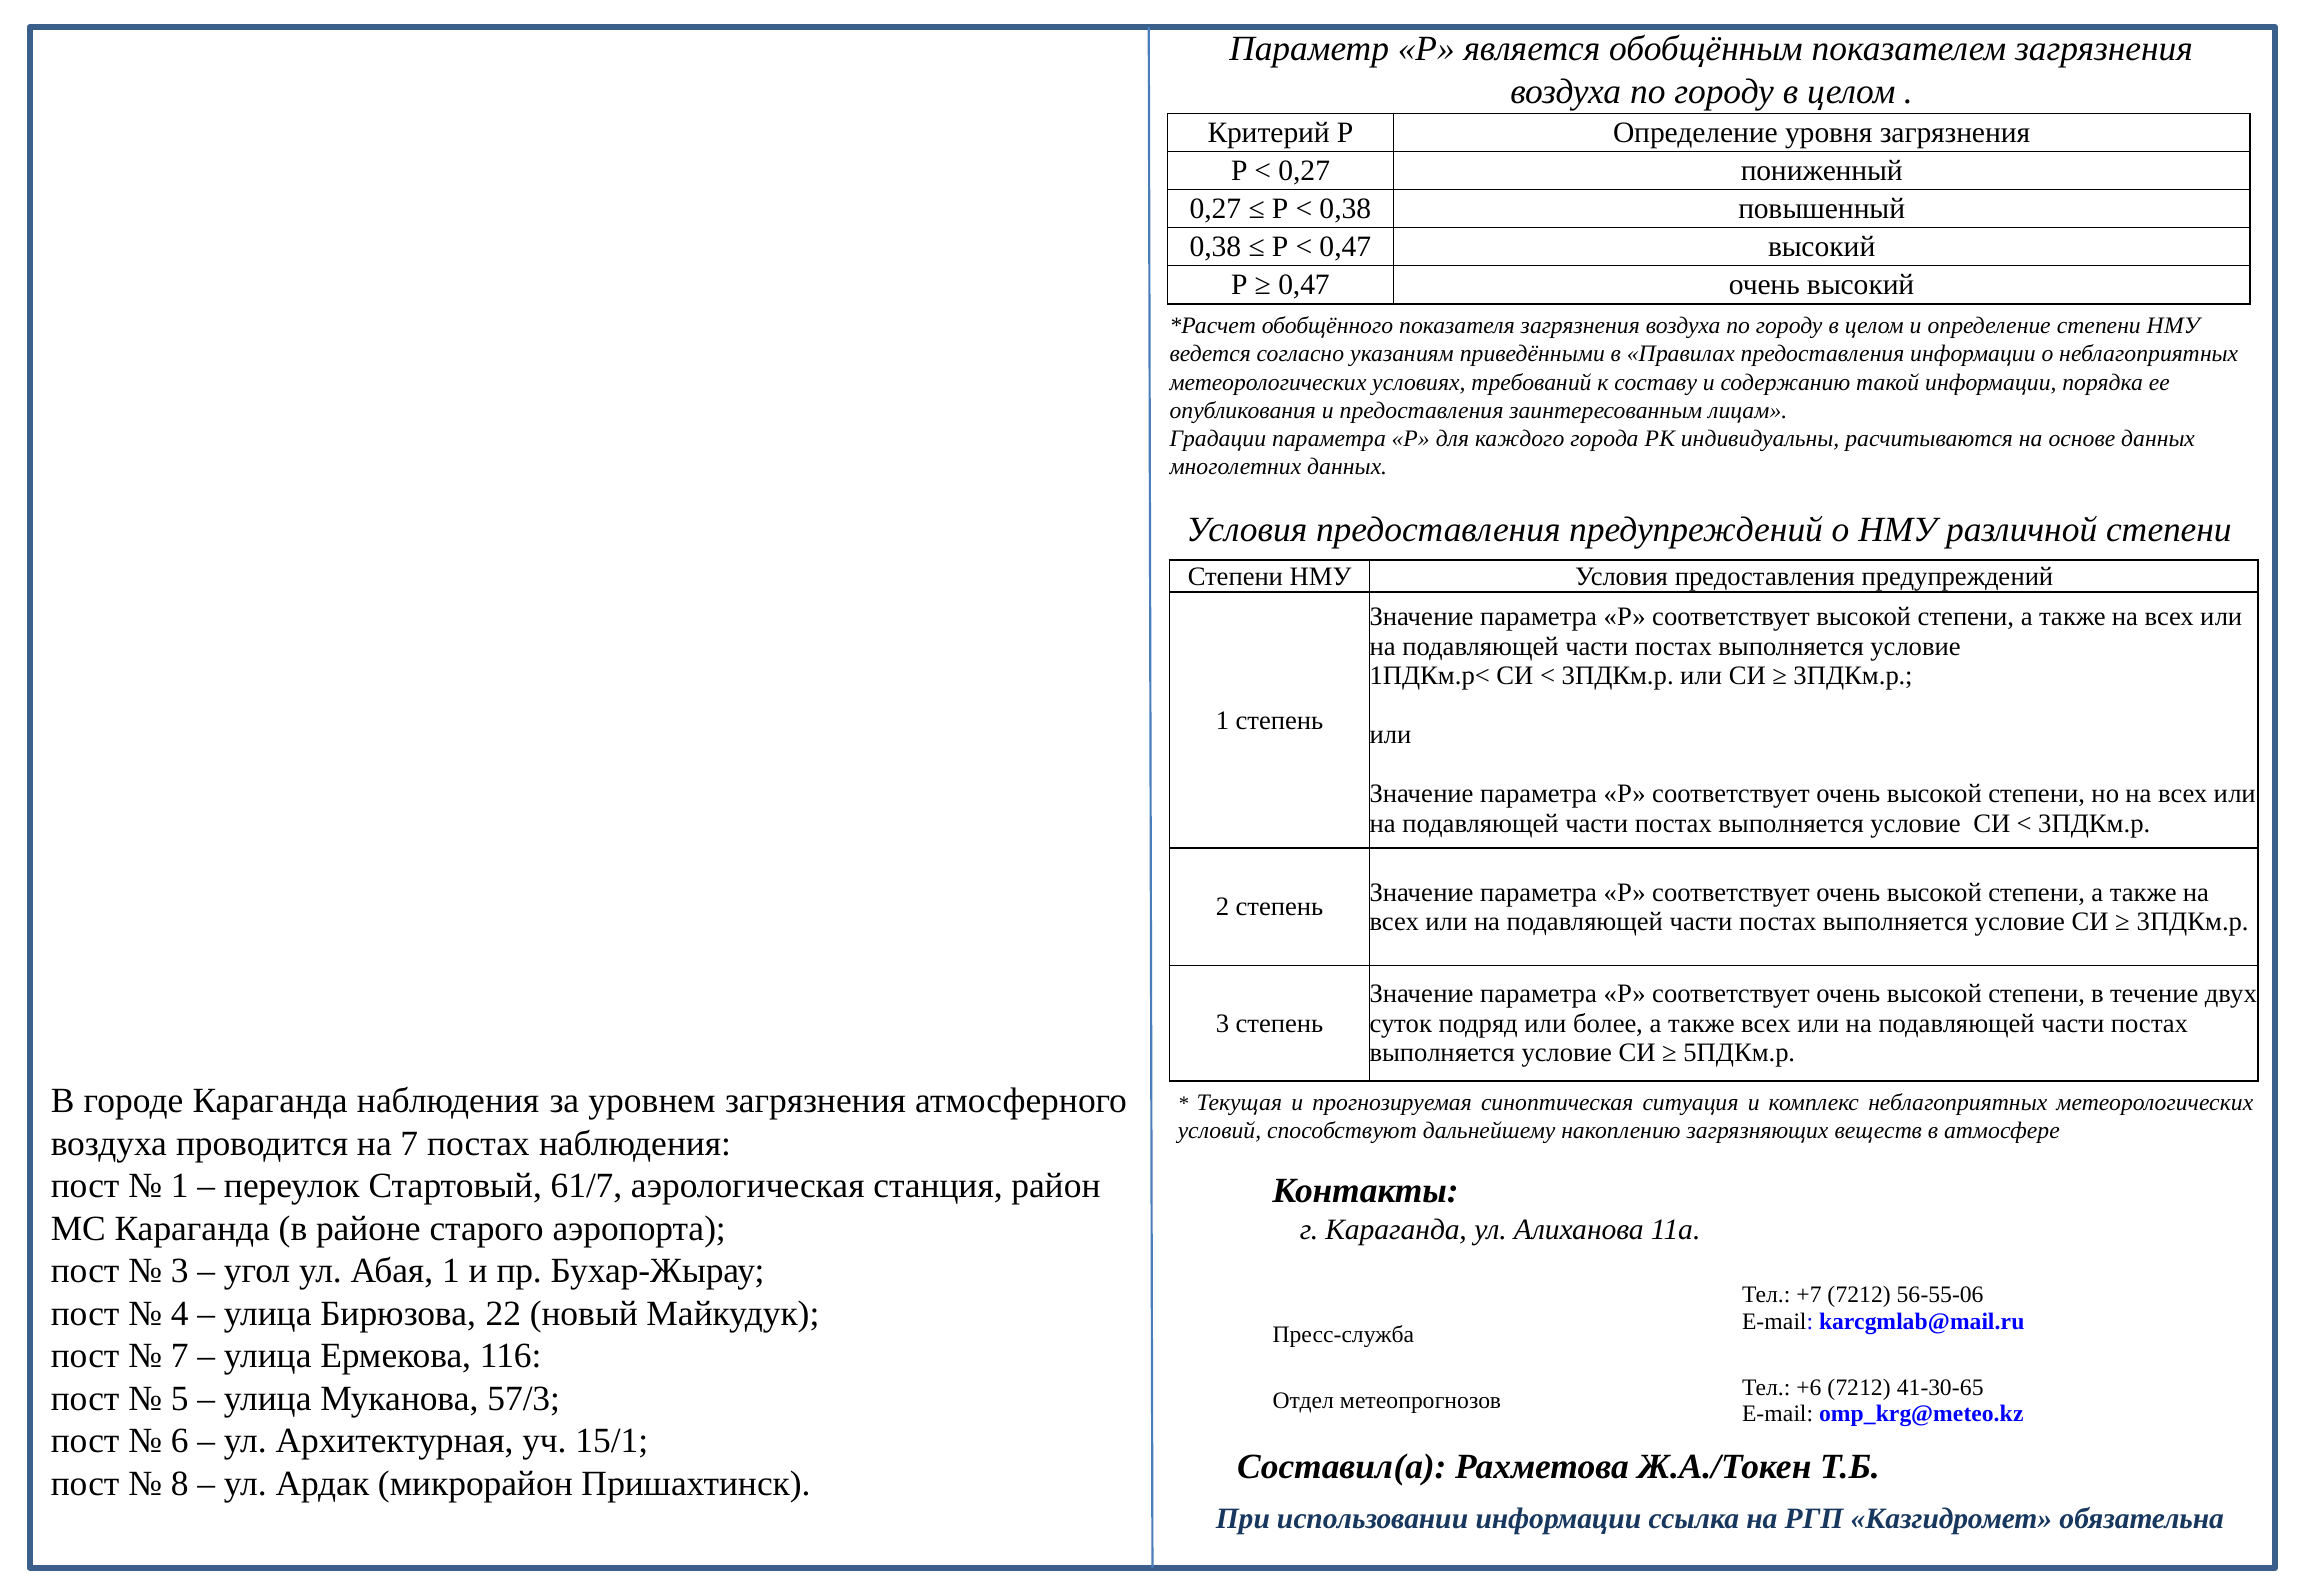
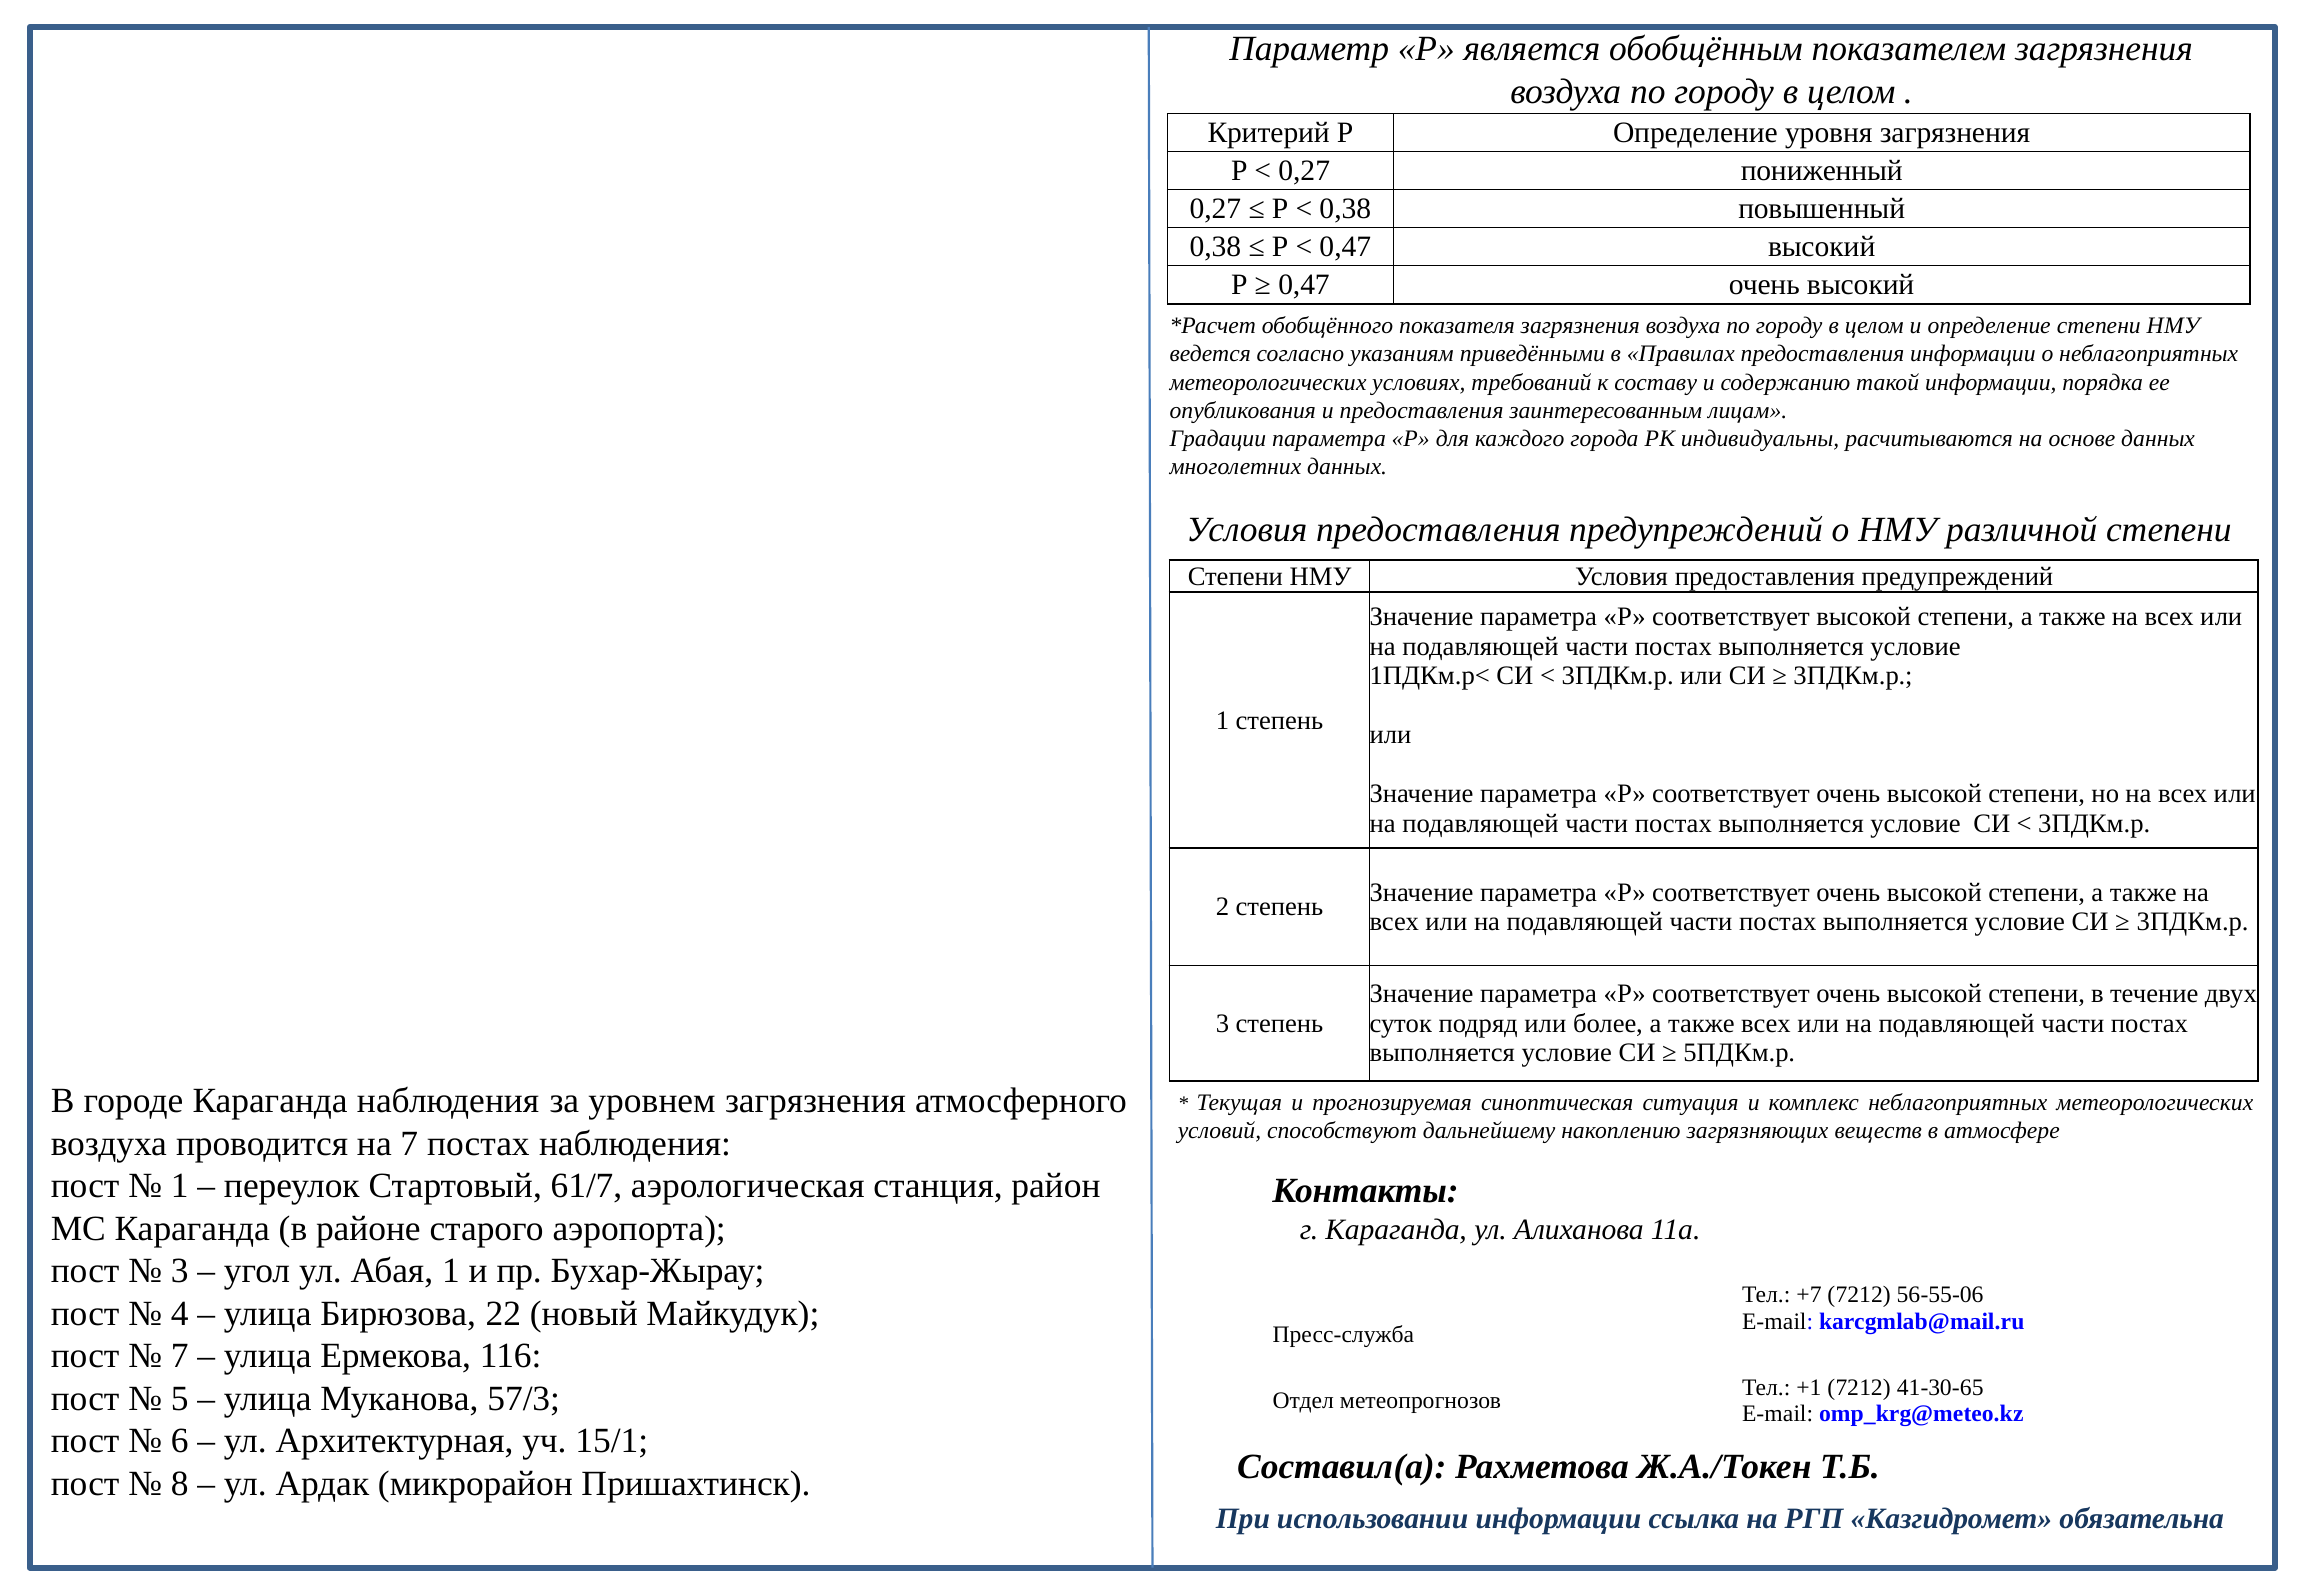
+6: +6 -> +1
